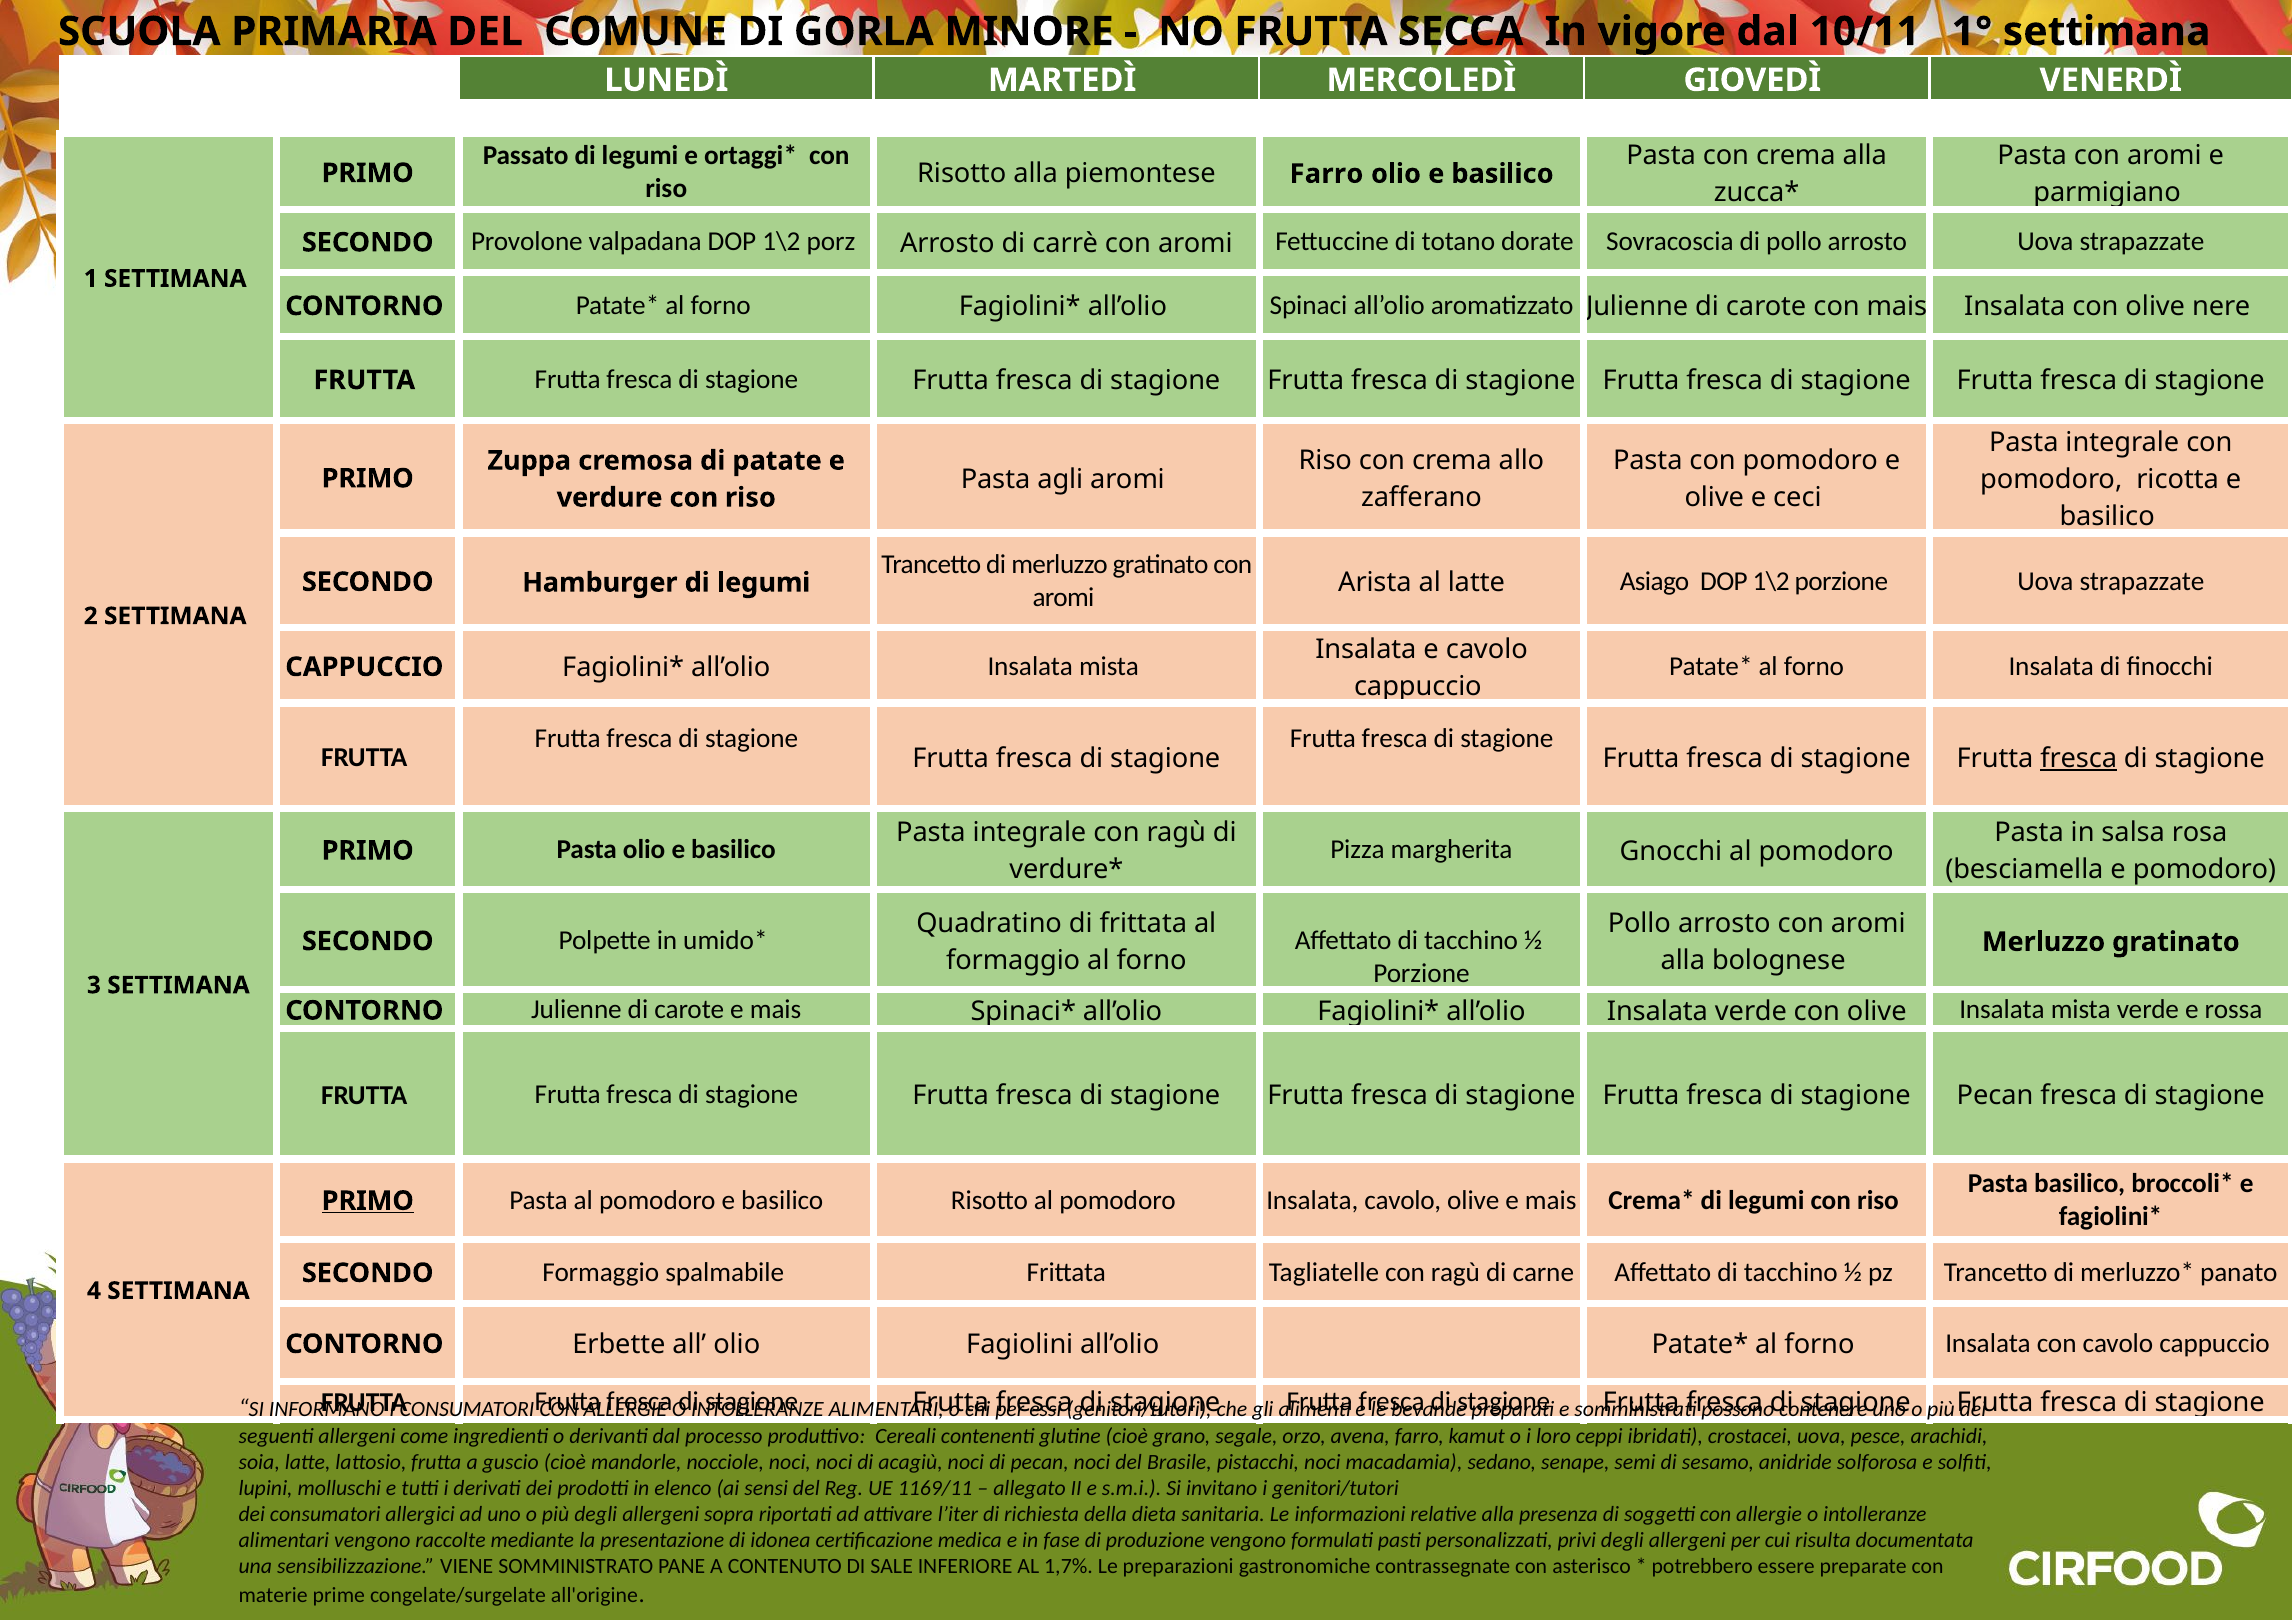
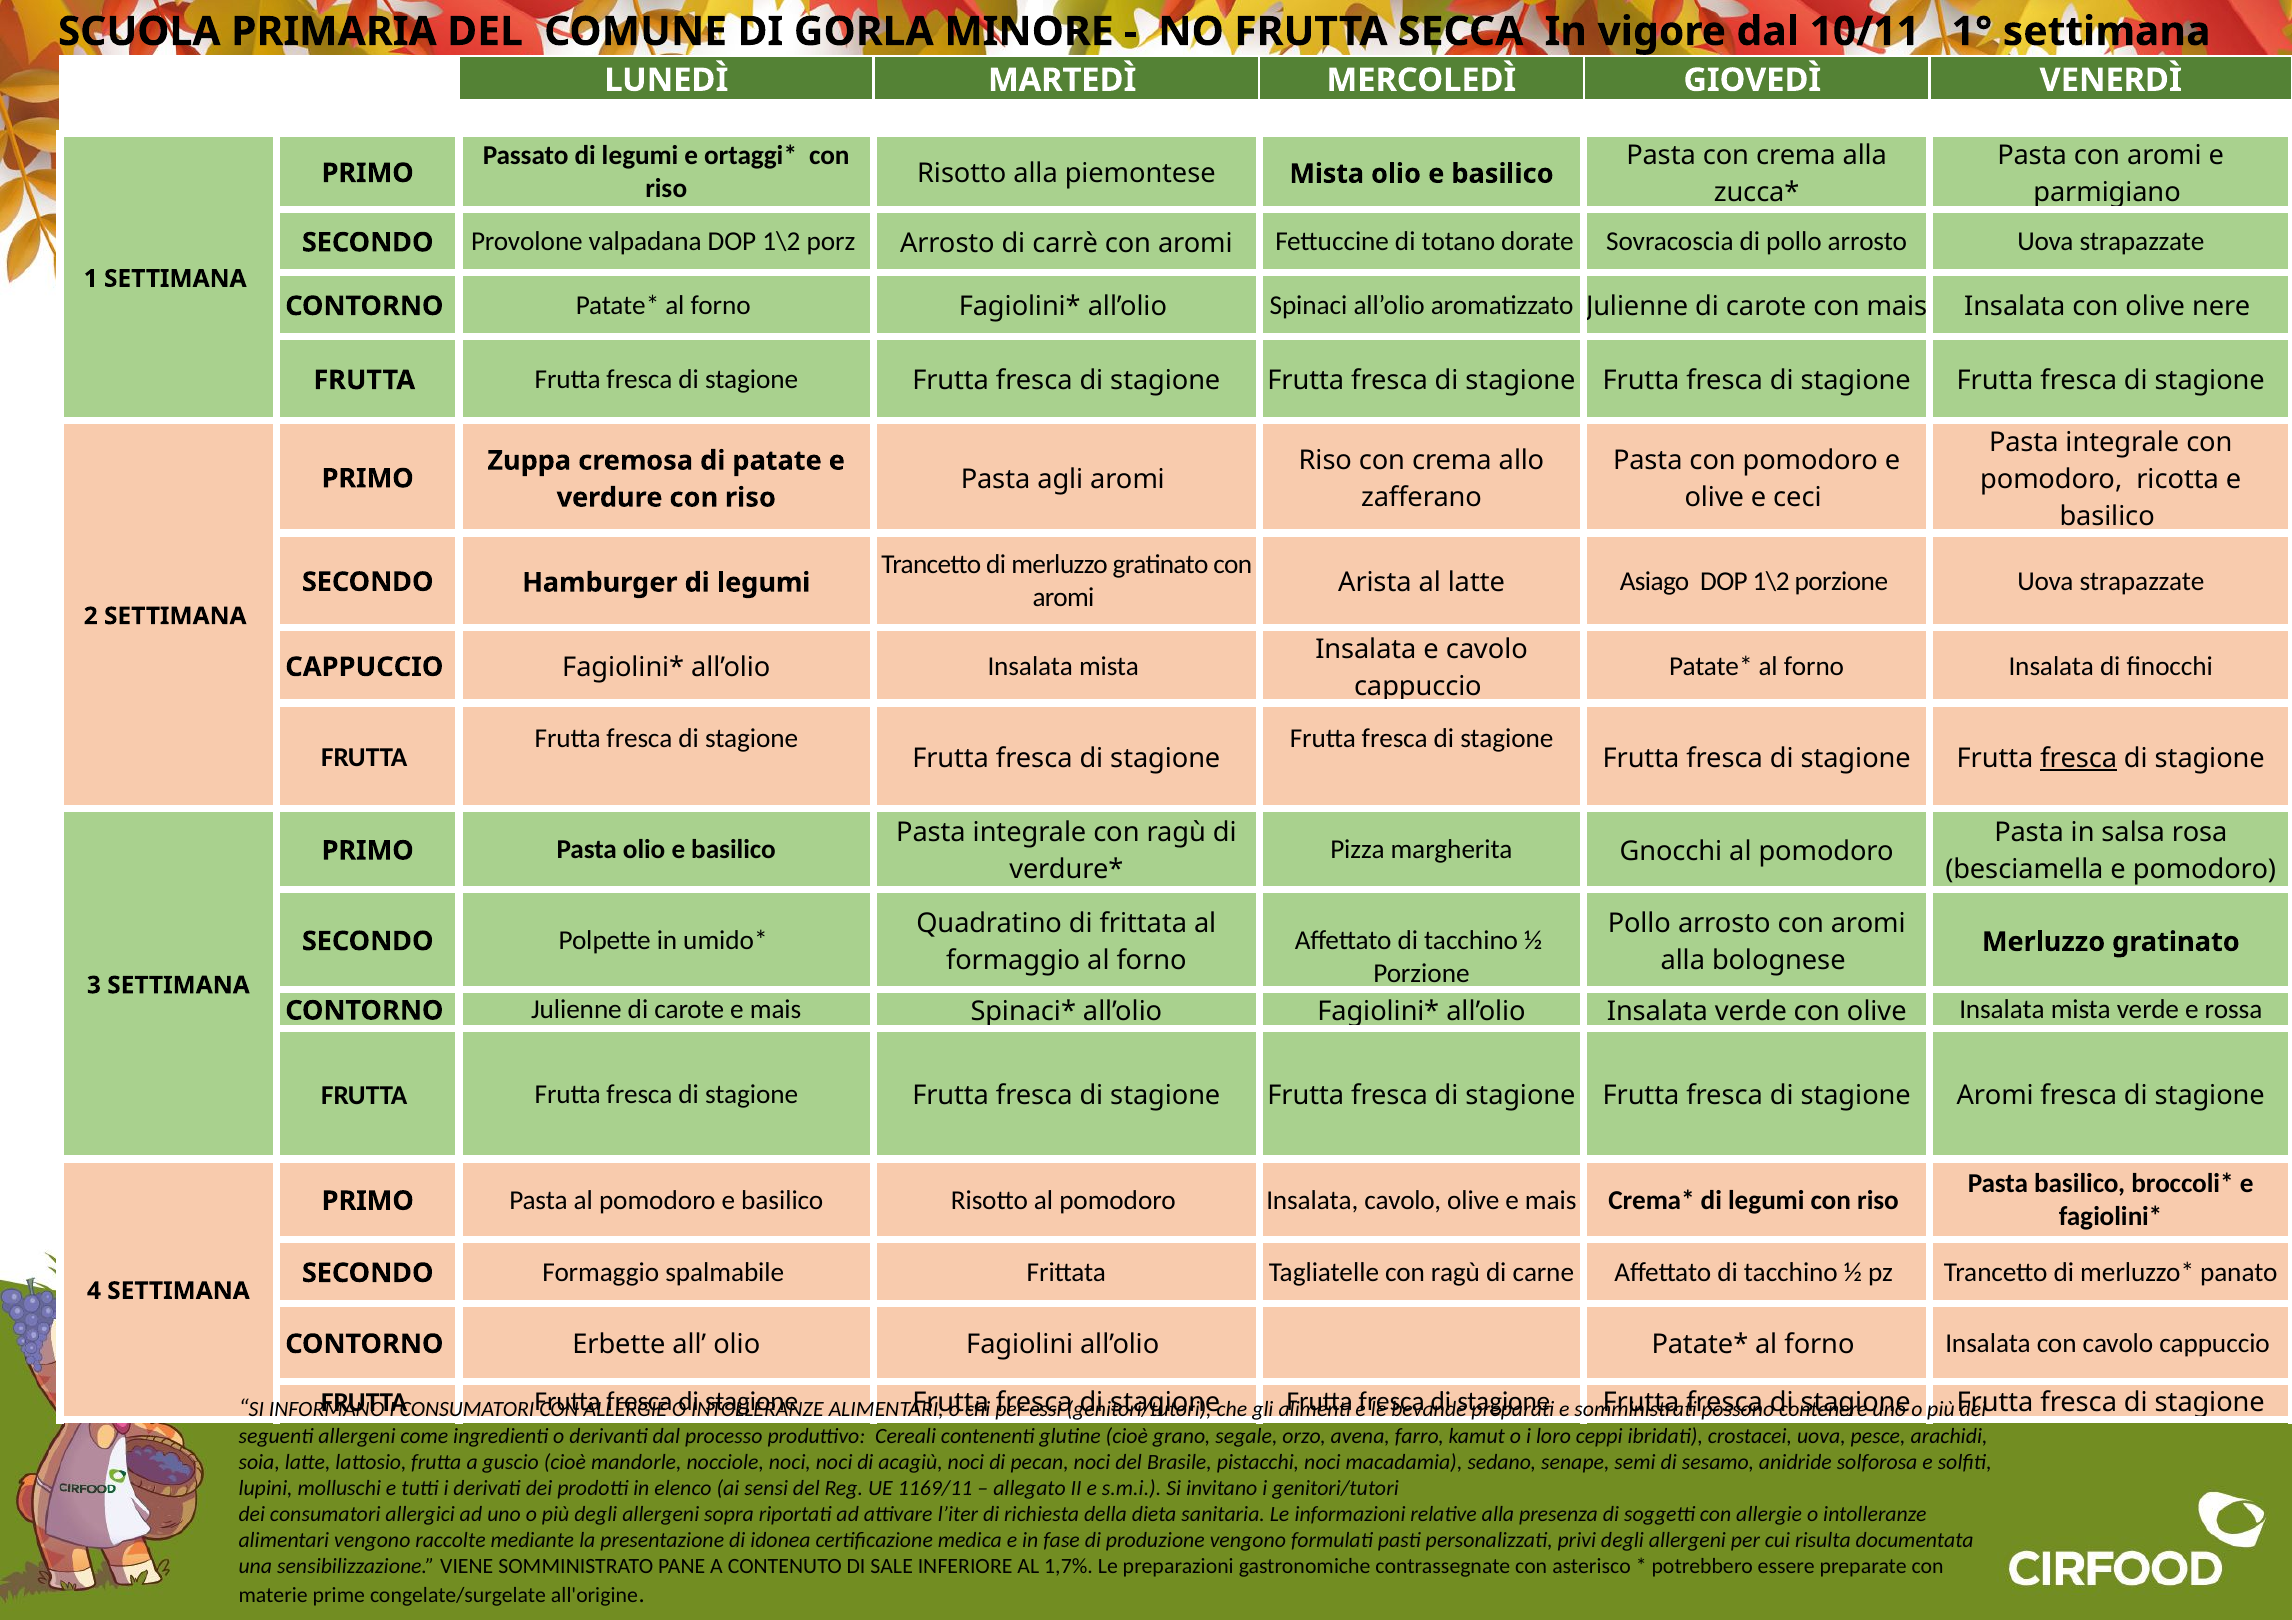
piemontese Farro: Farro -> Mista
stagione Pecan: Pecan -> Aromi
PRIMO at (368, 1201) underline: present -> none
